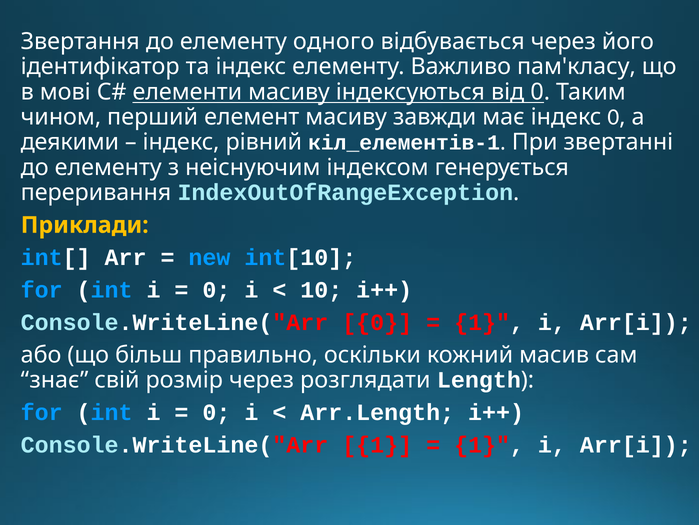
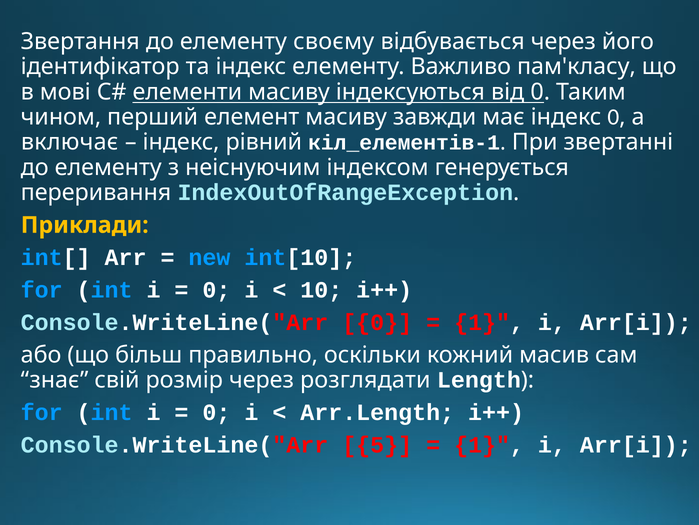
одного: одного -> своєму
деякими: деякими -> включає
Console.WriteLine("Arr 1: 1 -> 5
